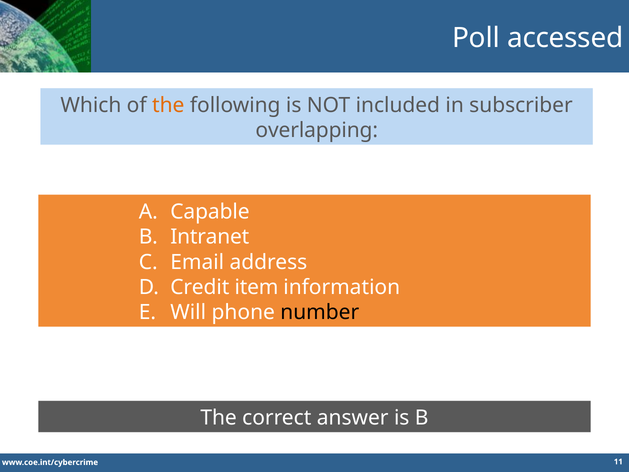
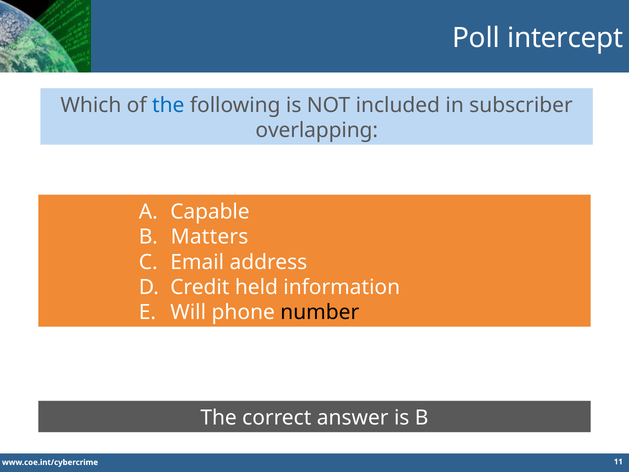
accessed: accessed -> intercept
the at (168, 105) colour: orange -> blue
Intranet: Intranet -> Matters
item: item -> held
